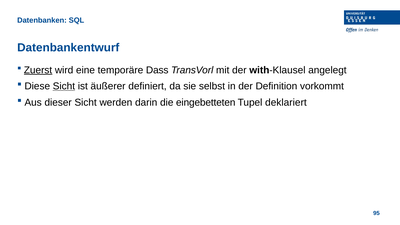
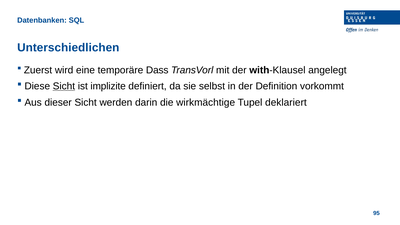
Datenbankentwurf: Datenbankentwurf -> Unterschiedlichen
Zuerst underline: present -> none
äußerer: äußerer -> implizite
eingebetteten: eingebetteten -> wirkmächtige
